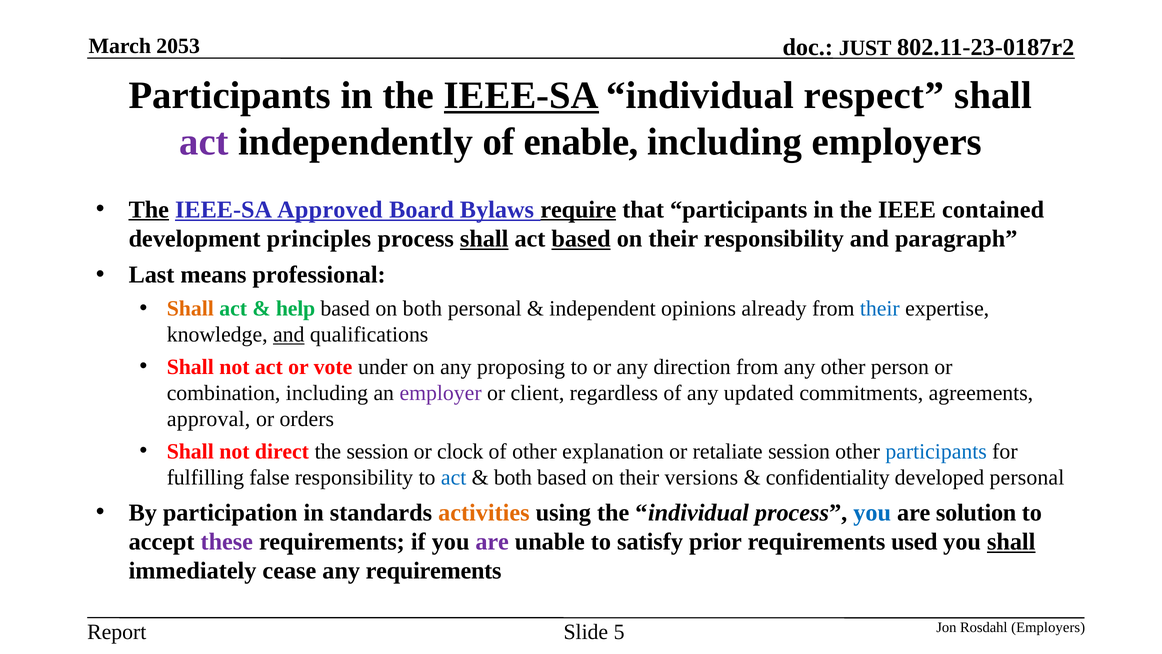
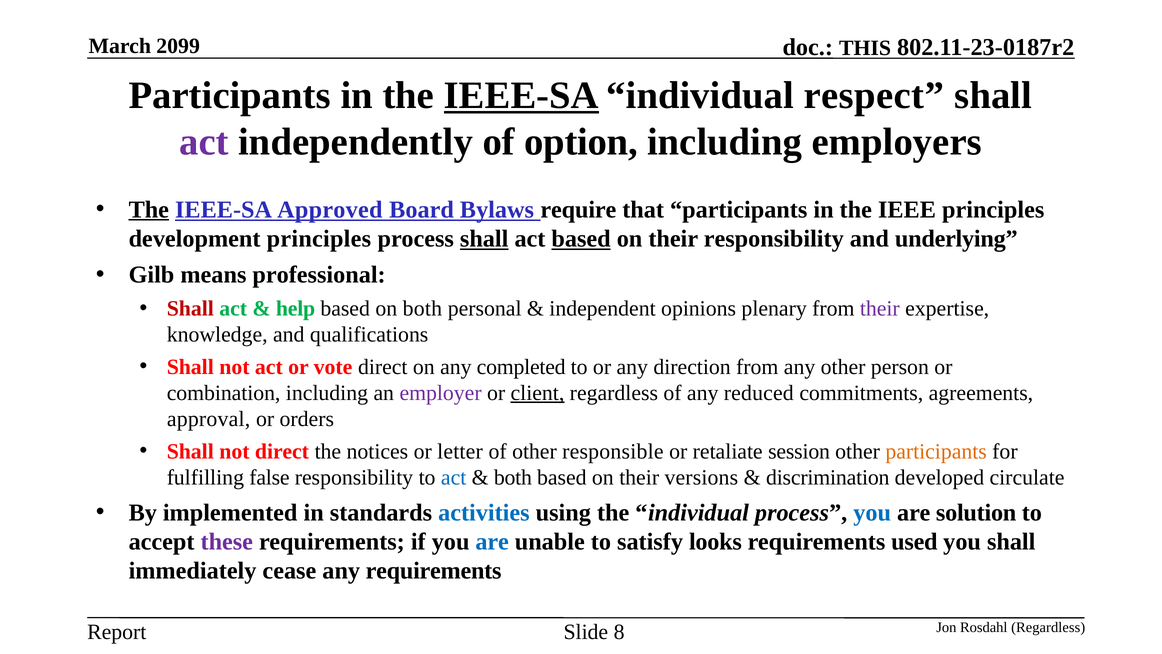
JUST: JUST -> THIS
2053: 2053 -> 2099
enable: enable -> option
require underline: present -> none
IEEE contained: contained -> principles
paragraph: paragraph -> underlying
Last: Last -> Gilb
Shall at (190, 308) colour: orange -> red
already: already -> plenary
their at (880, 308) colour: blue -> purple
and at (289, 334) underline: present -> none
vote under: under -> direct
proposing: proposing -> completed
client underline: none -> present
updated: updated -> reduced
the session: session -> notices
clock: clock -> letter
explanation: explanation -> responsible
participants at (936, 451) colour: blue -> orange
confidentiality: confidentiality -> discrimination
developed personal: personal -> circulate
participation: participation -> implemented
activities colour: orange -> blue
are at (492, 541) colour: purple -> blue
prior: prior -> looks
shall at (1011, 541) underline: present -> none
5: 5 -> 8
Rosdahl Employers: Employers -> Regardless
